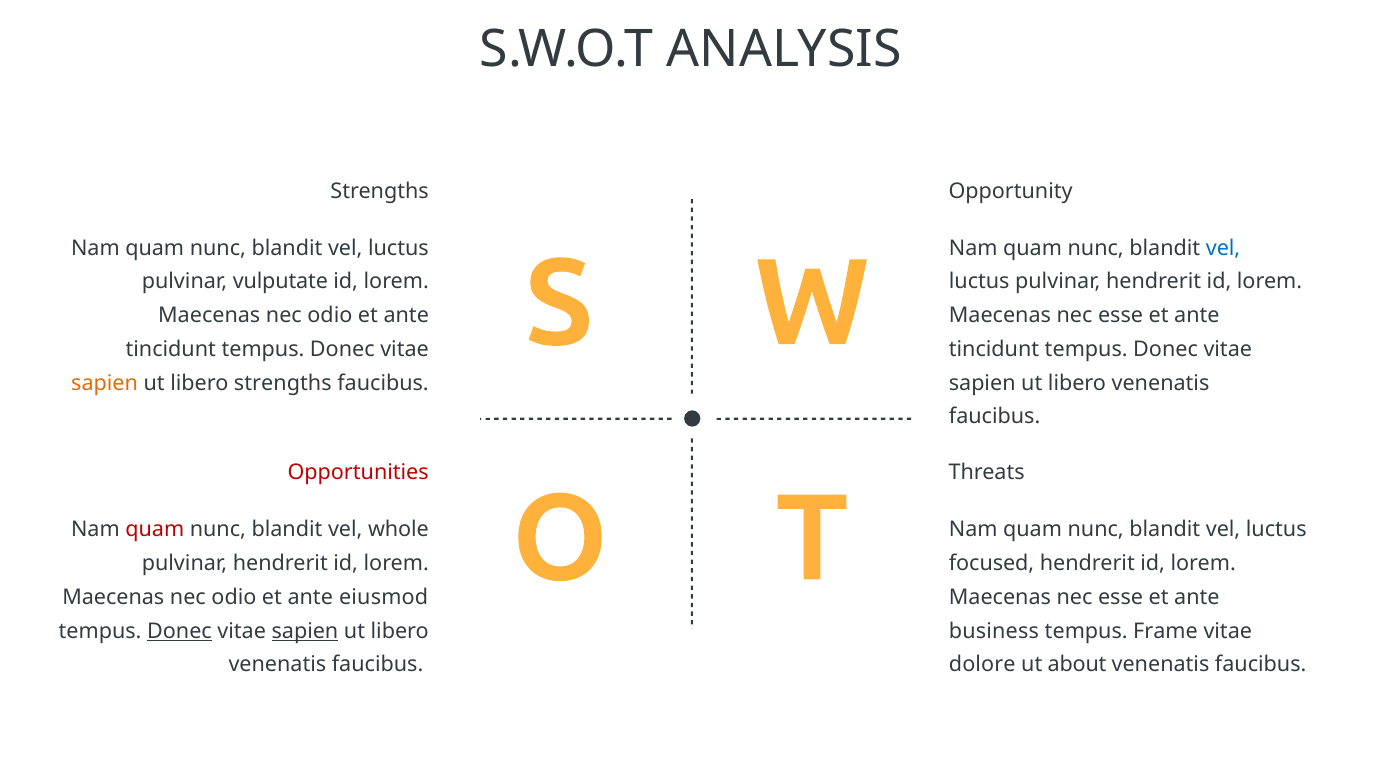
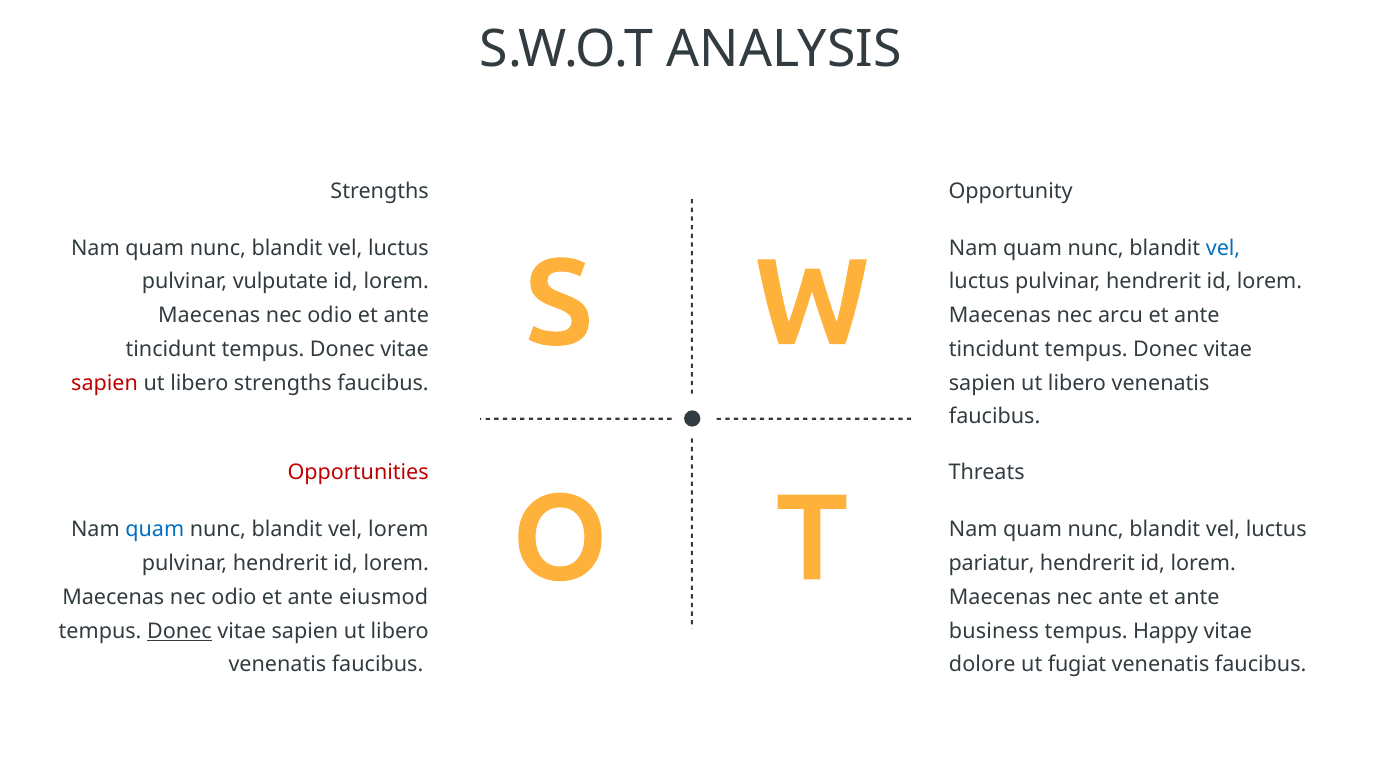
esse at (1121, 315): esse -> arcu
sapien at (105, 383) colour: orange -> red
quam at (155, 529) colour: red -> blue
vel whole: whole -> lorem
focused: focused -> pariatur
esse at (1121, 597): esse -> ante
sapien at (305, 630) underline: present -> none
Frame: Frame -> Happy
about: about -> fugiat
